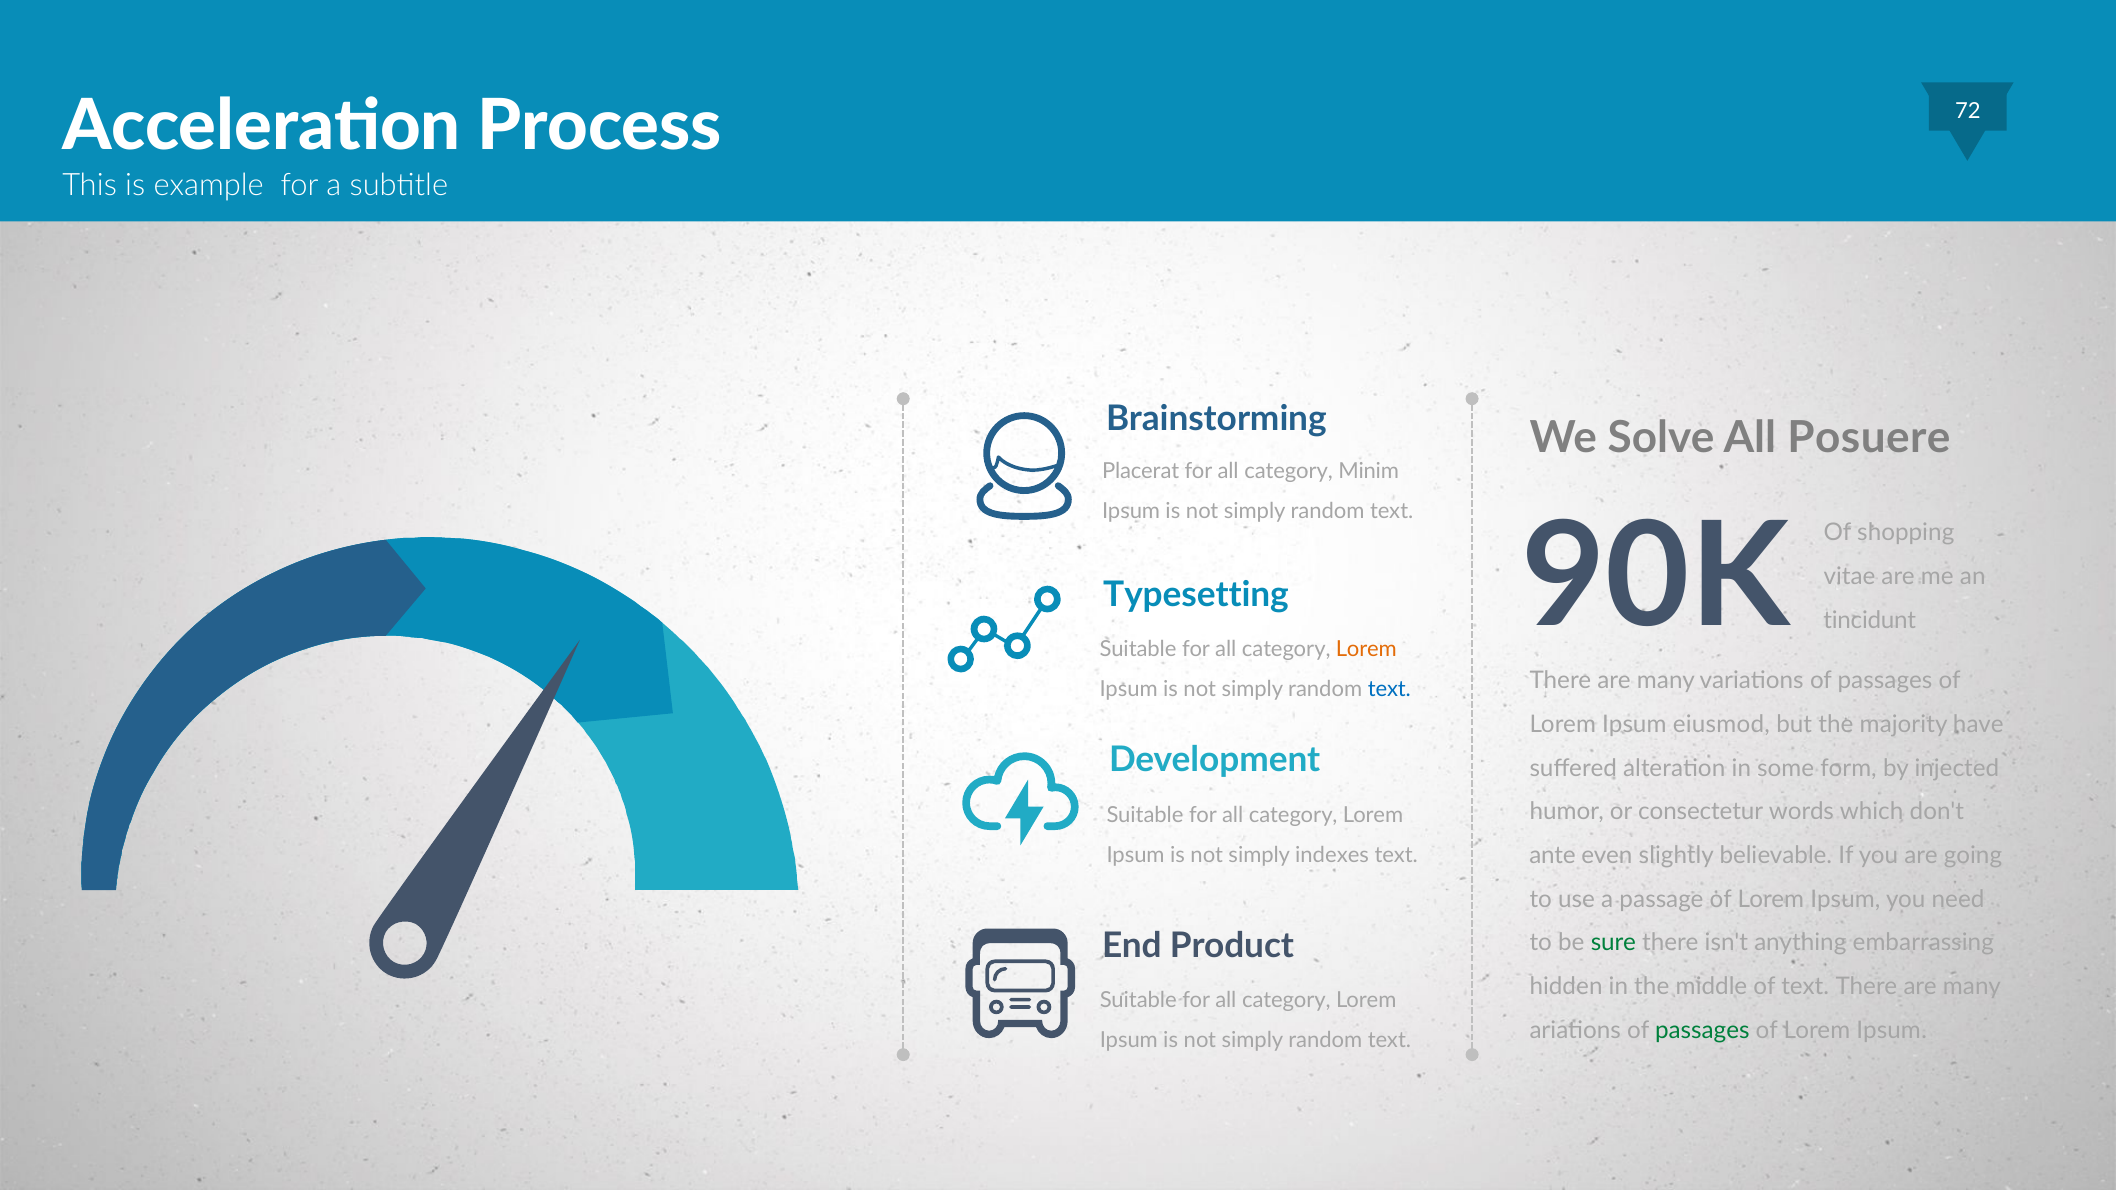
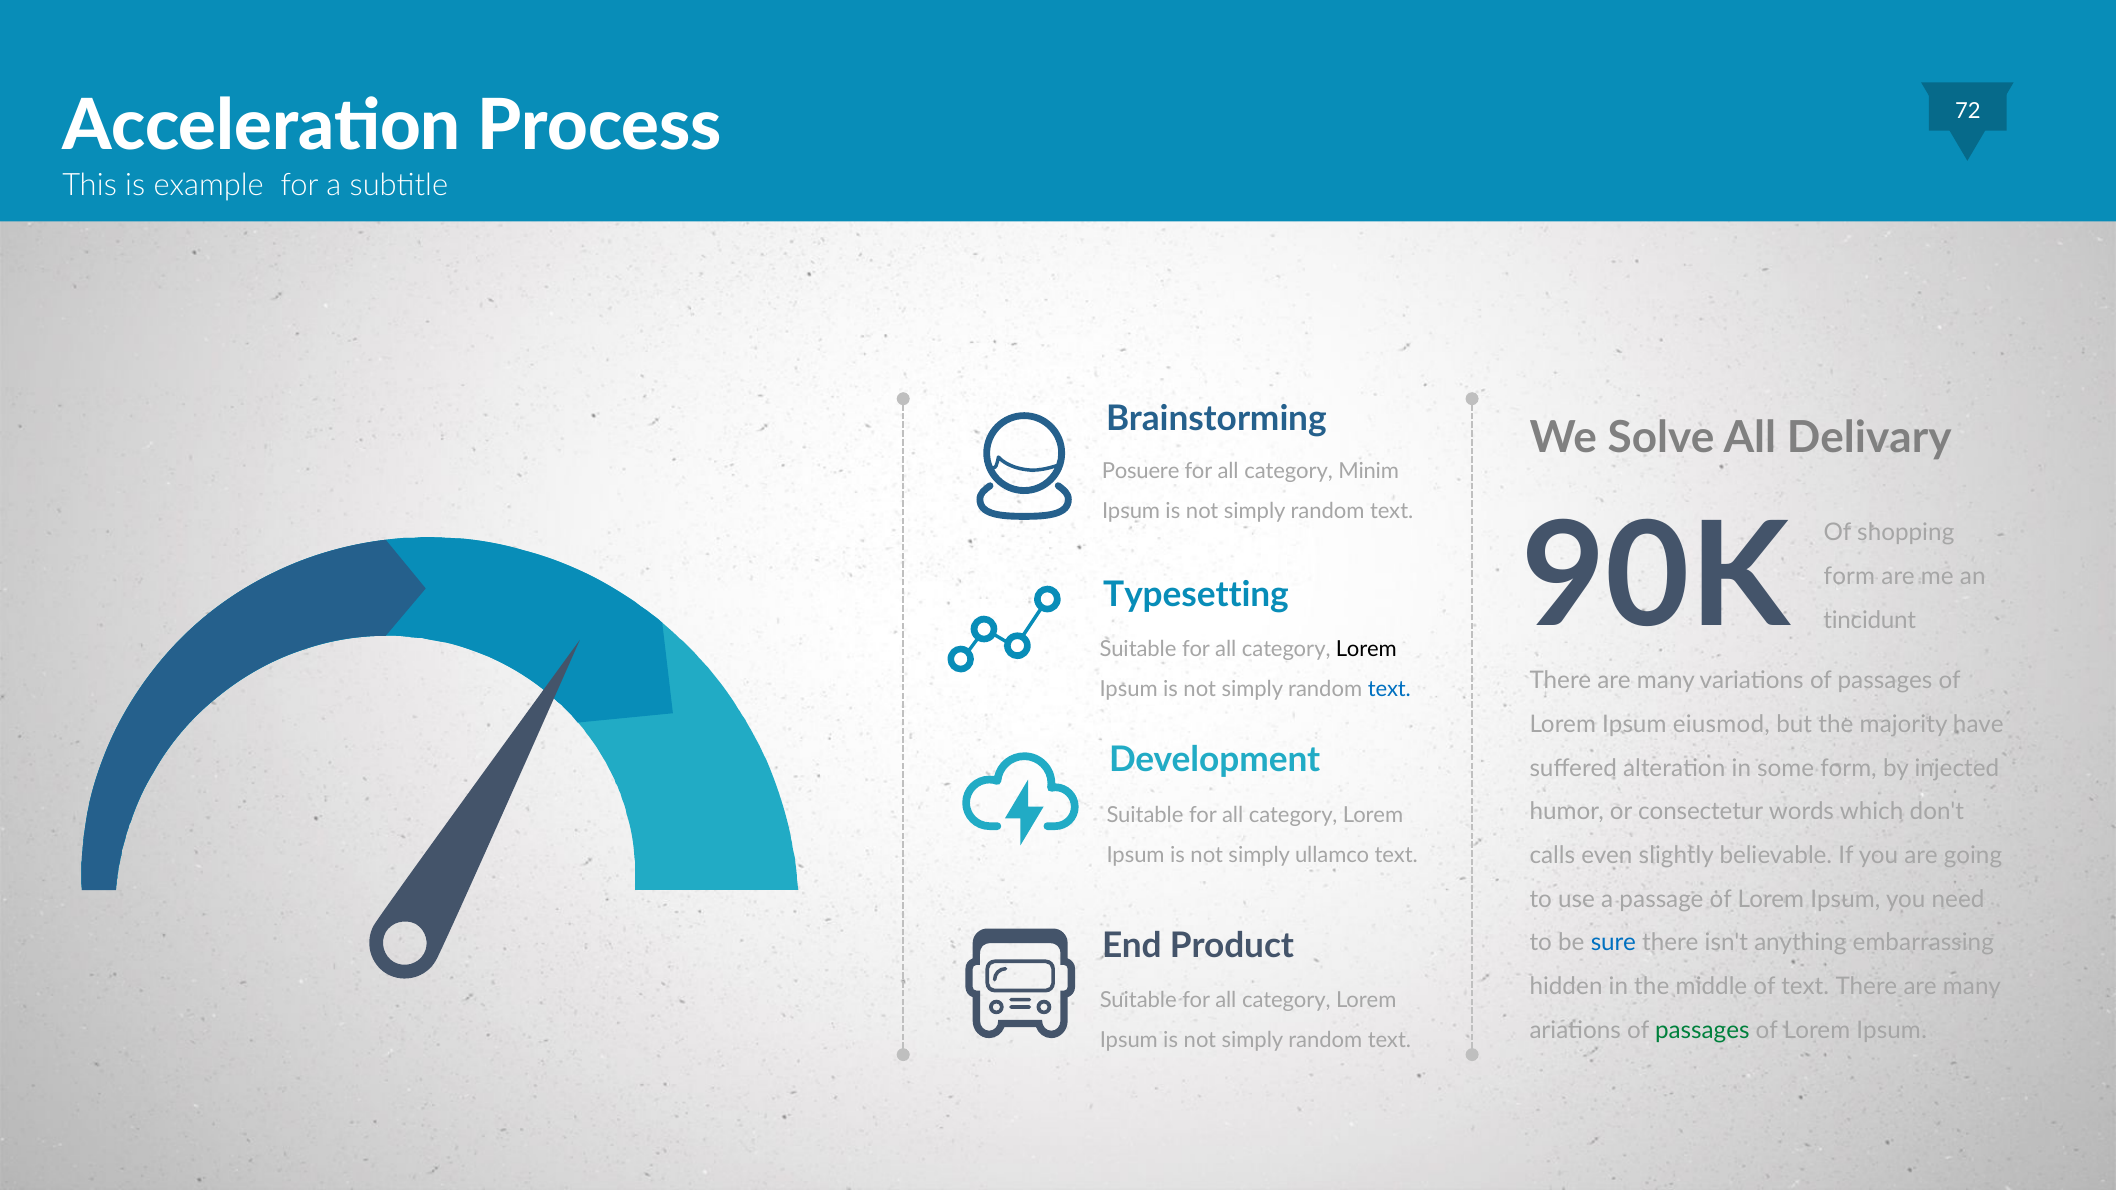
Posuere: Posuere -> Delivary
Placerat: Placerat -> Posuere
vitae at (1850, 577): vitae -> form
Lorem at (1366, 650) colour: orange -> black
ante: ante -> calls
indexes: indexes -> ullamco
sure colour: green -> blue
